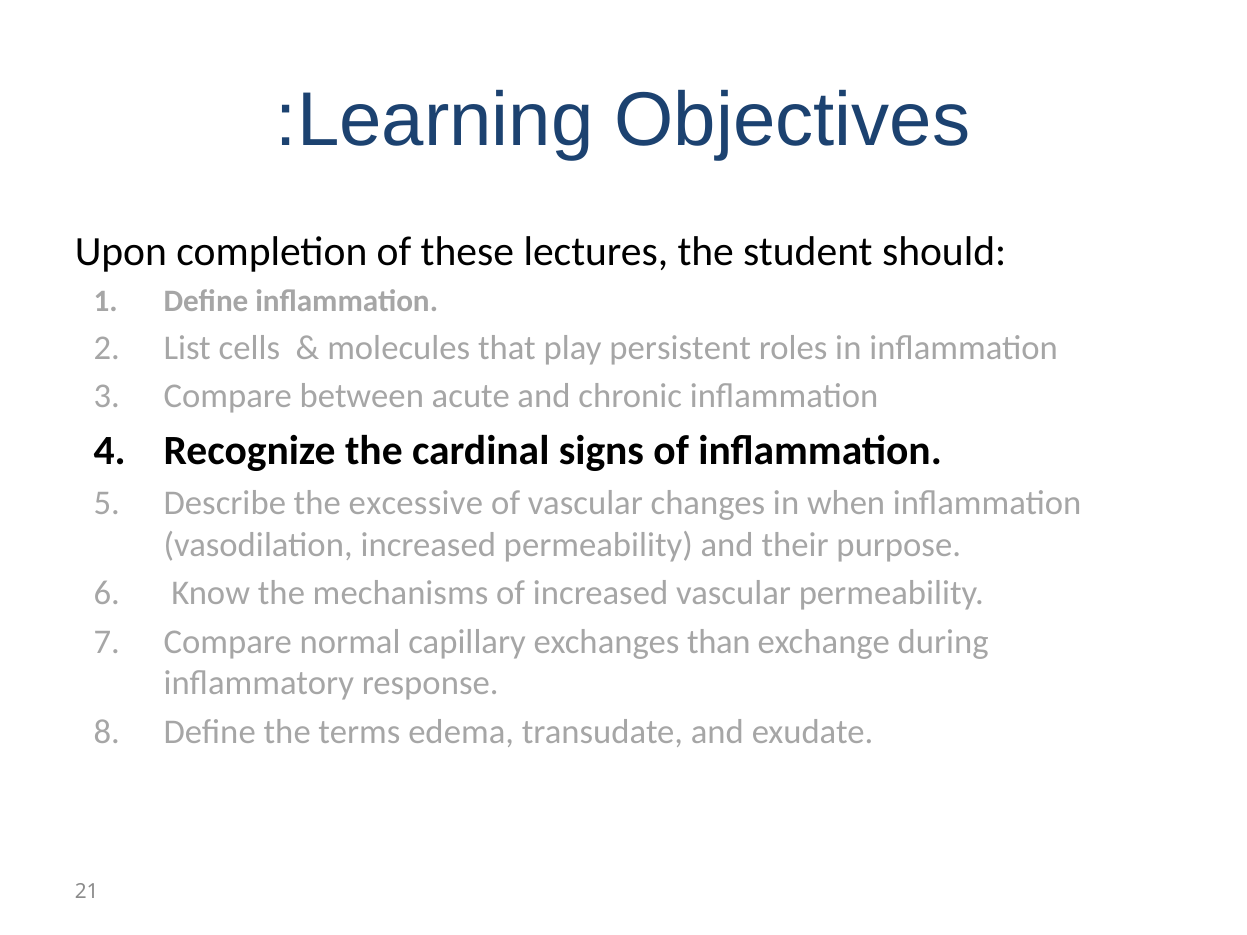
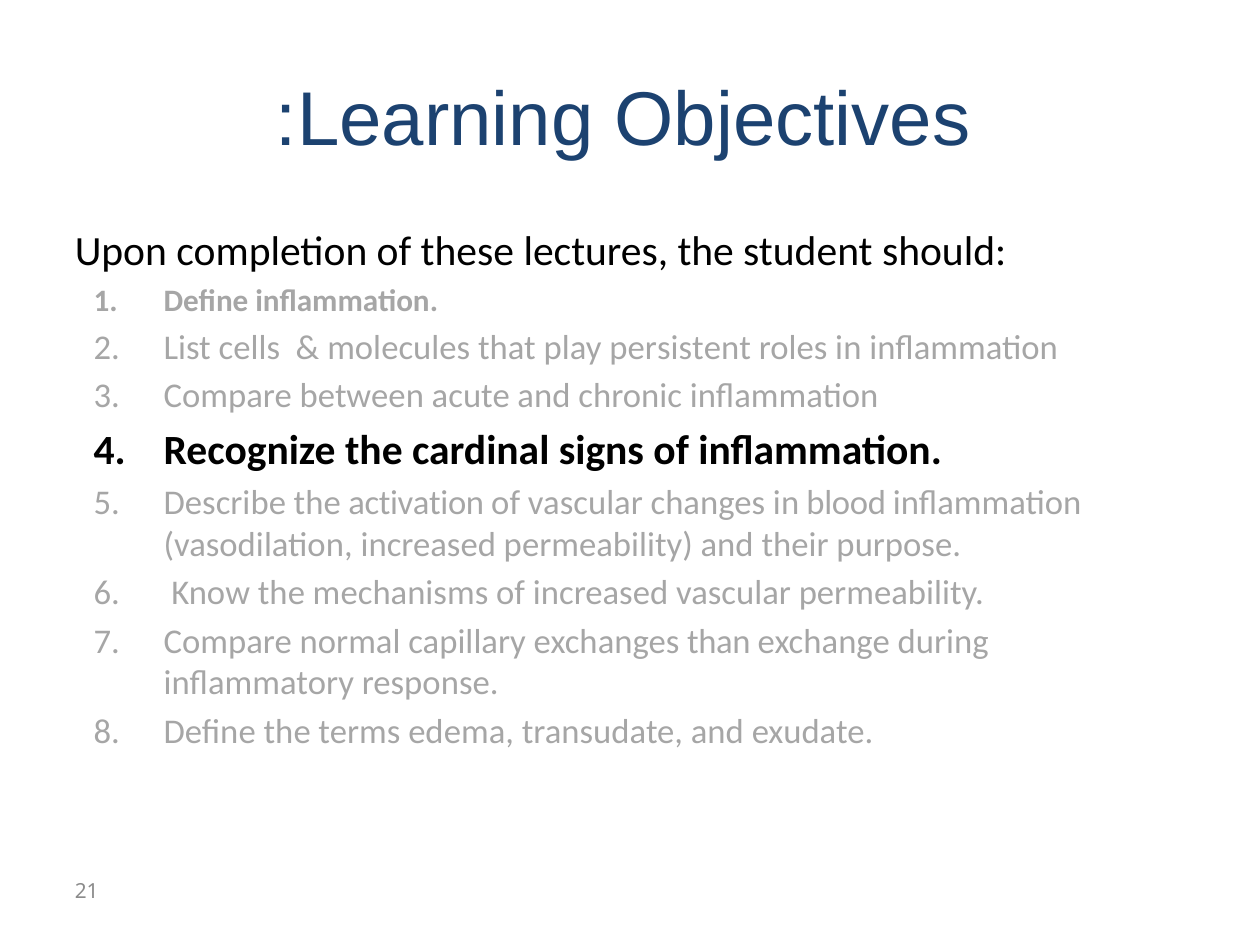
excessive: excessive -> activation
when: when -> blood
